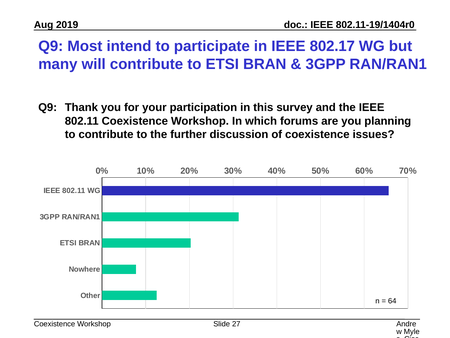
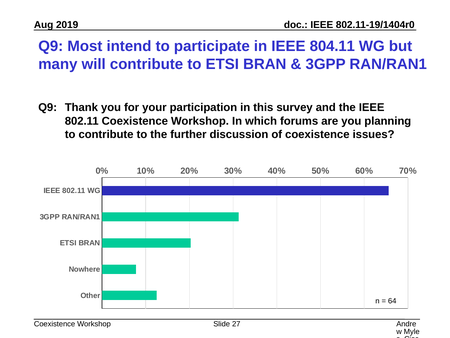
802.17: 802.17 -> 804.11
